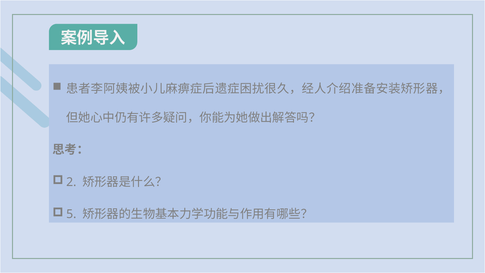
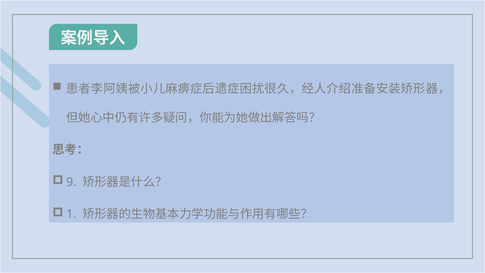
2: 2 -> 9
5: 5 -> 1
